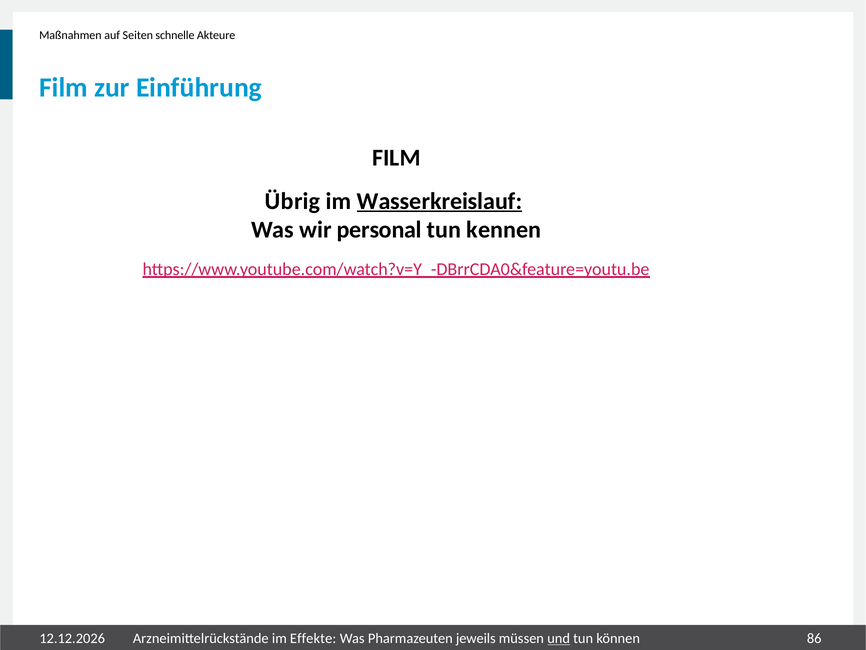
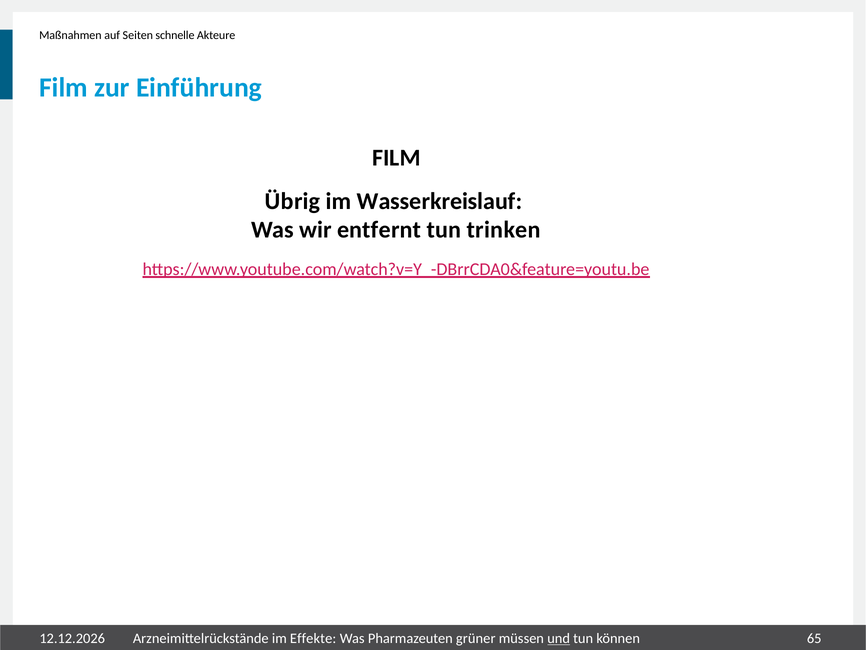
Wasserkreislauf underline: present -> none
personal: personal -> entfernt
kennen: kennen -> trinken
jeweils: jeweils -> grüner
86: 86 -> 65
